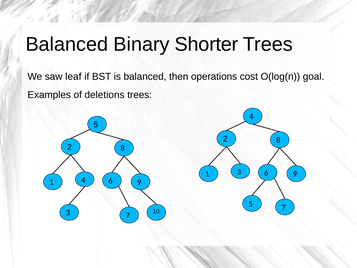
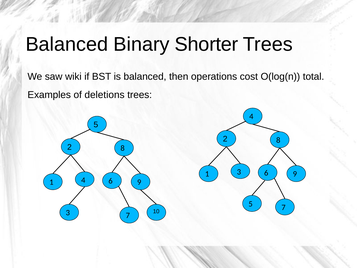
leaf: leaf -> wiki
goal: goal -> total
